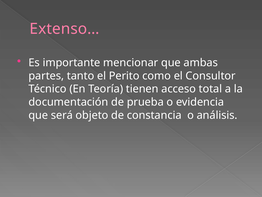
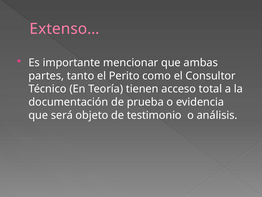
constancia: constancia -> testimonio
